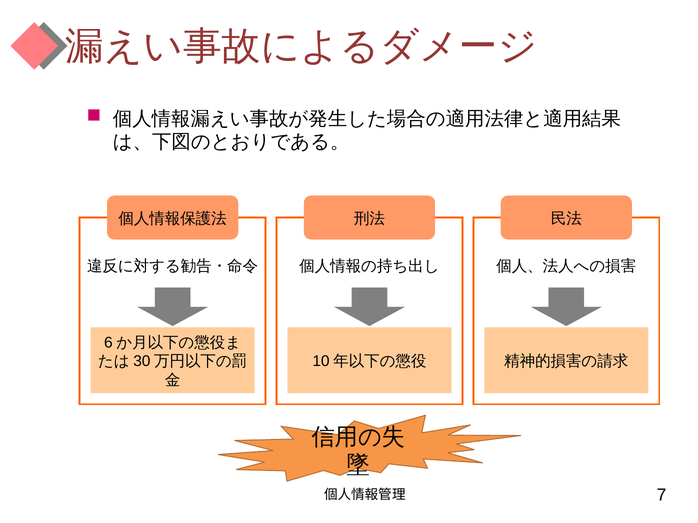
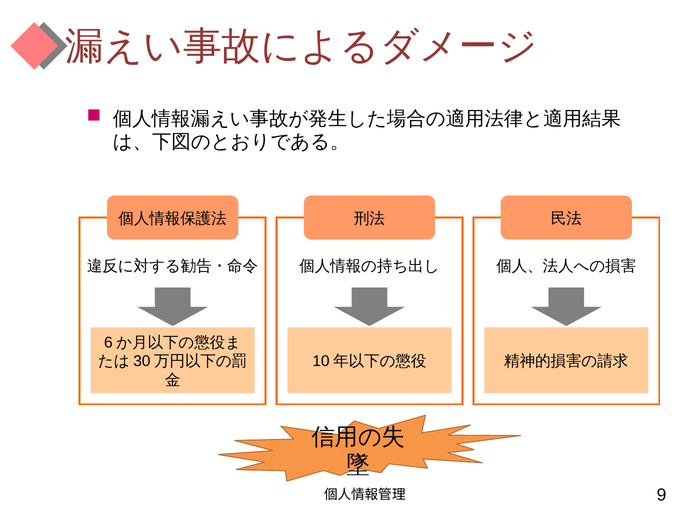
7: 7 -> 9
